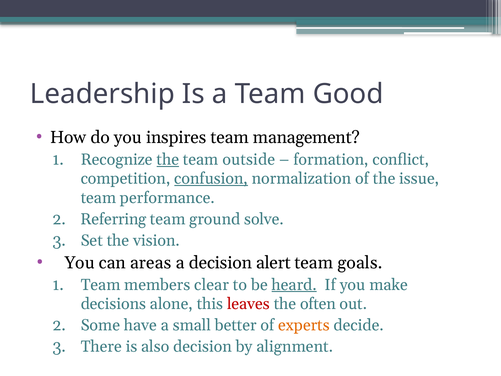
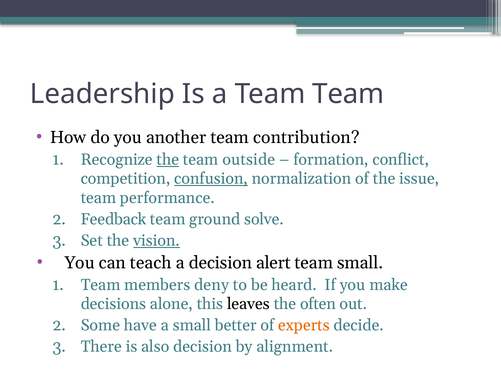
Team Good: Good -> Team
inspires: inspires -> another
management: management -> contribution
Referring: Referring -> Feedback
vision underline: none -> present
areas: areas -> teach
team goals: goals -> small
clear: clear -> deny
heard underline: present -> none
leaves colour: red -> black
